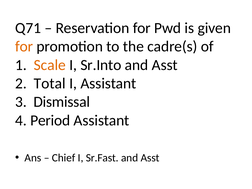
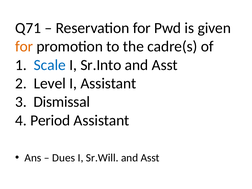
Scale colour: orange -> blue
Total: Total -> Level
Chief: Chief -> Dues
Sr.Fast: Sr.Fast -> Sr.Will
